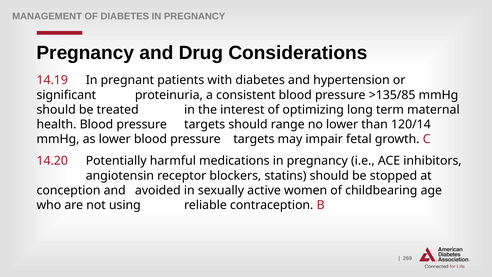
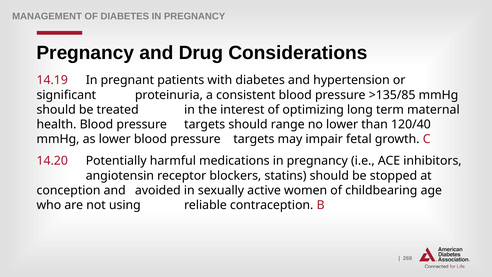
120/14: 120/14 -> 120/40
